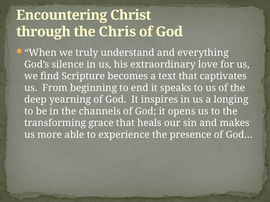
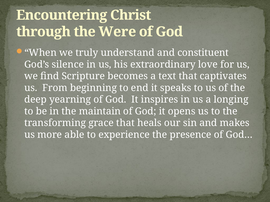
Chris: Chris -> Were
everything: everything -> constituent
channels: channels -> maintain
